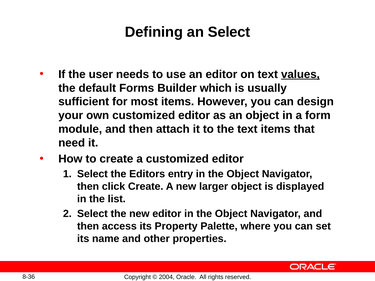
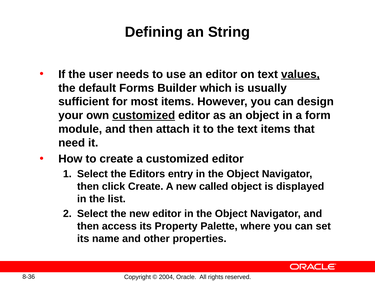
an Select: Select -> String
customized at (144, 116) underline: none -> present
larger: larger -> called
